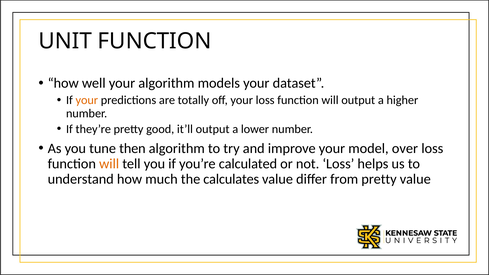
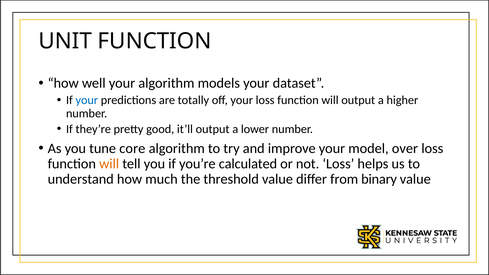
your at (87, 100) colour: orange -> blue
then: then -> core
calculates: calculates -> threshold
from pretty: pretty -> binary
